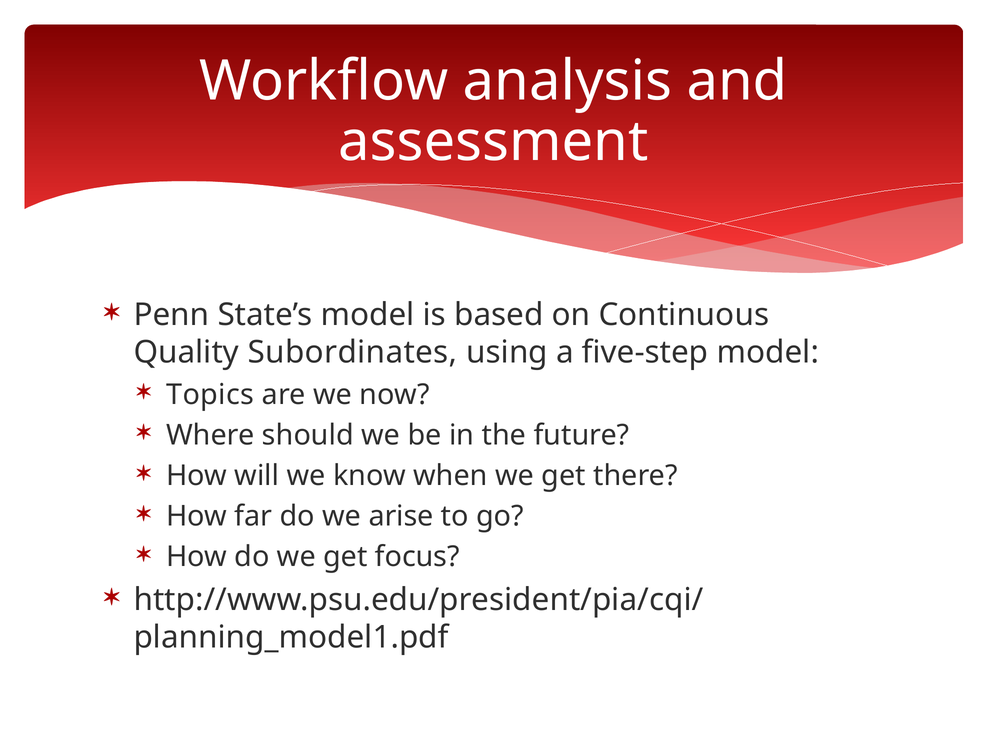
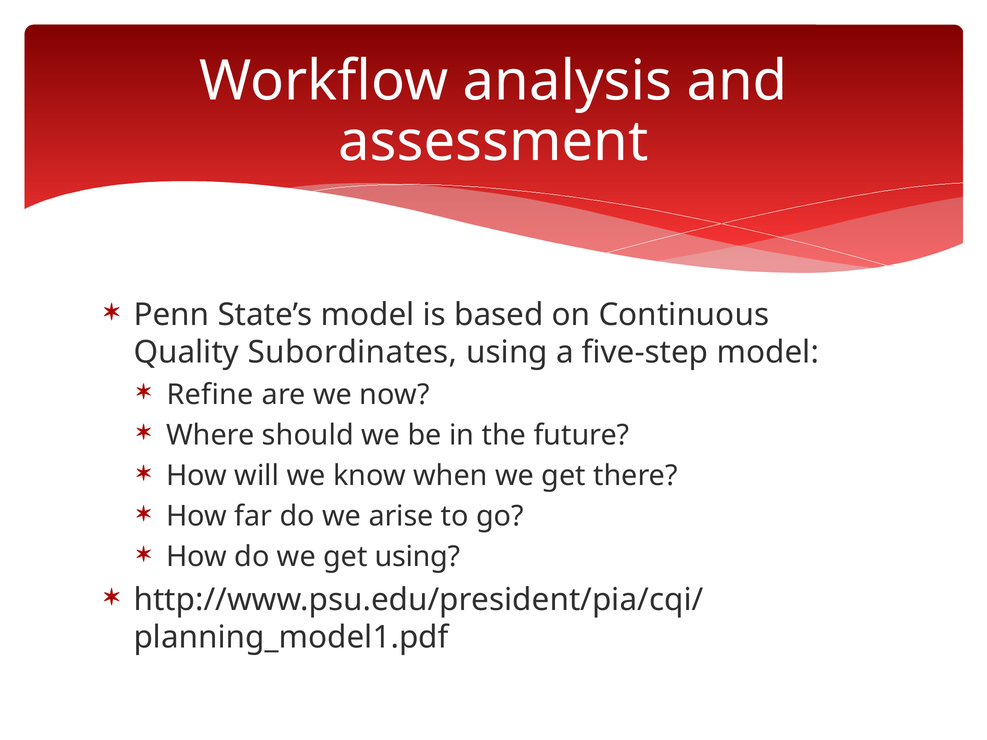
Topics: Topics -> Refine
get focus: focus -> using
